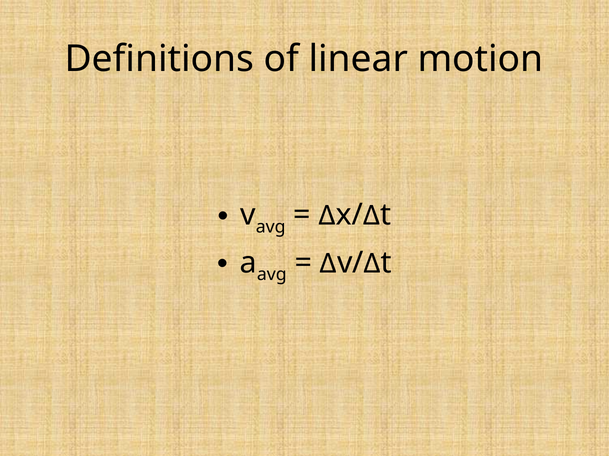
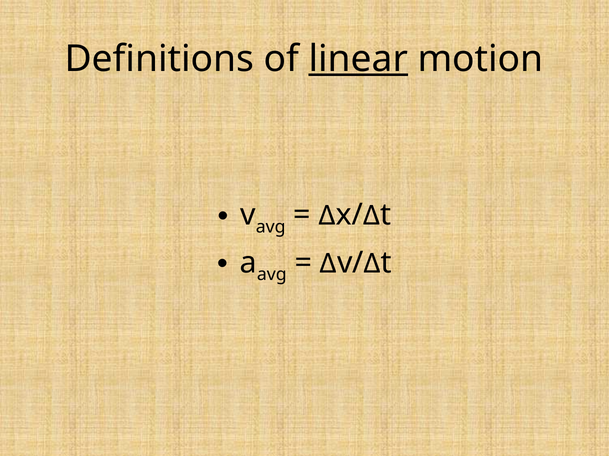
linear underline: none -> present
